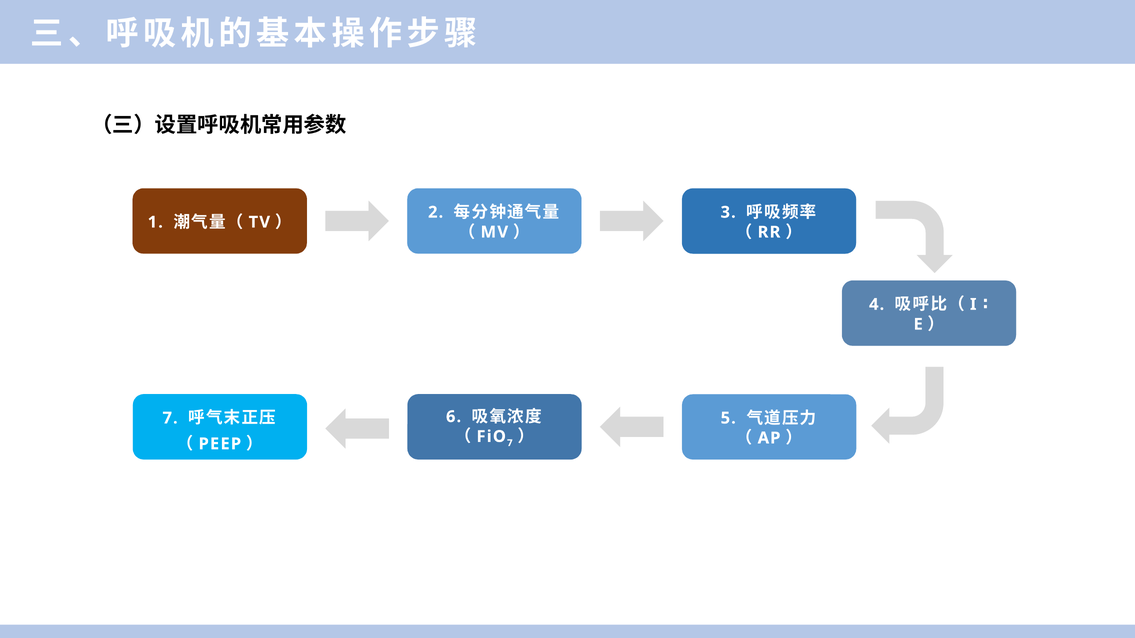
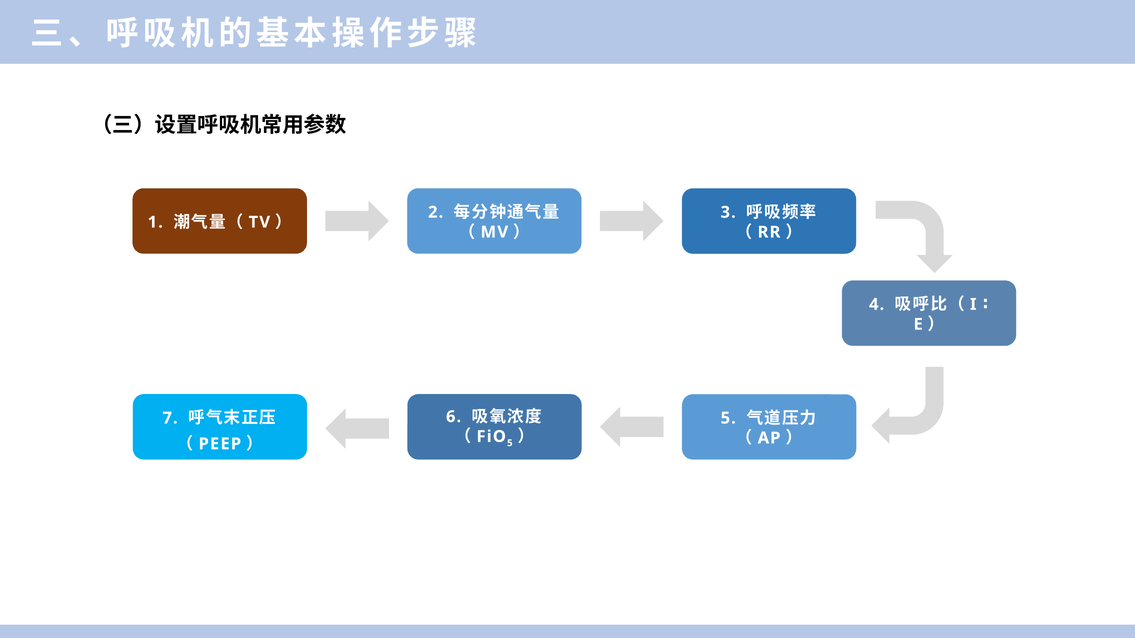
7 at (510, 443): 7 -> 5
